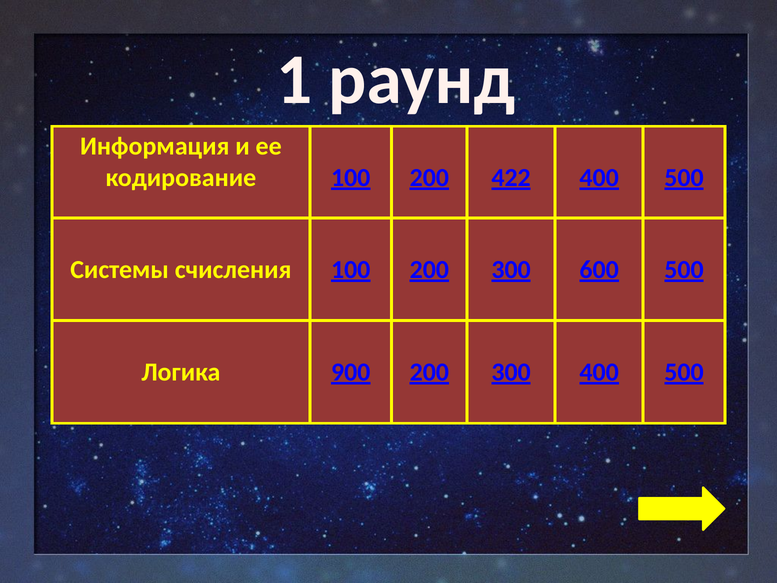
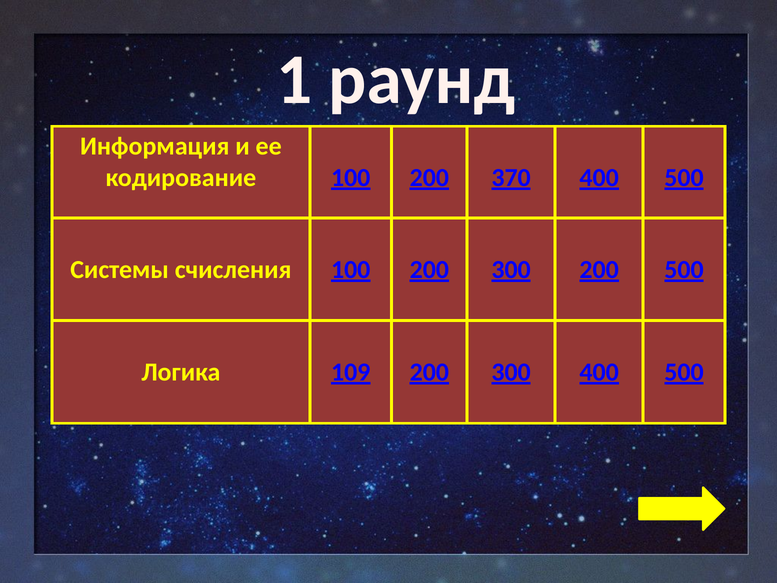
422: 422 -> 370
300 600: 600 -> 200
900: 900 -> 109
